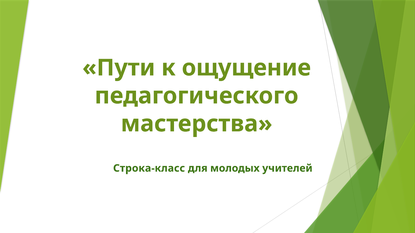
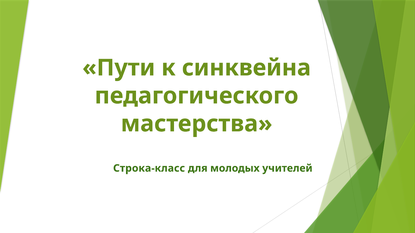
ощущение: ощущение -> cинквейна
